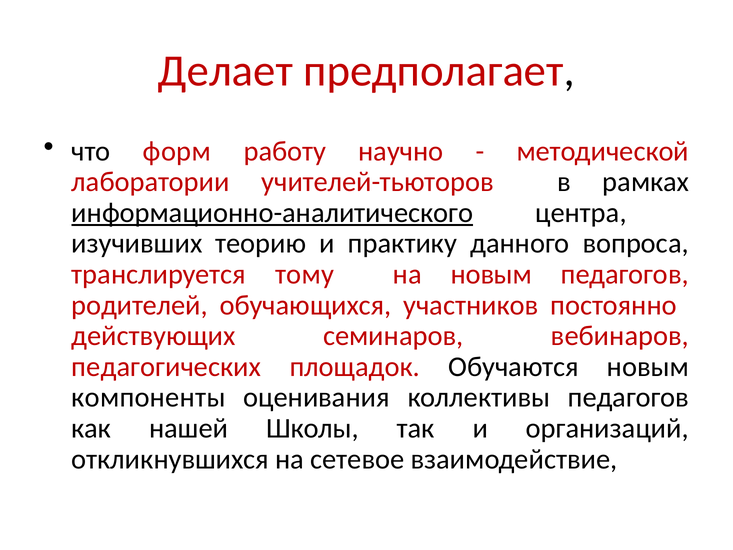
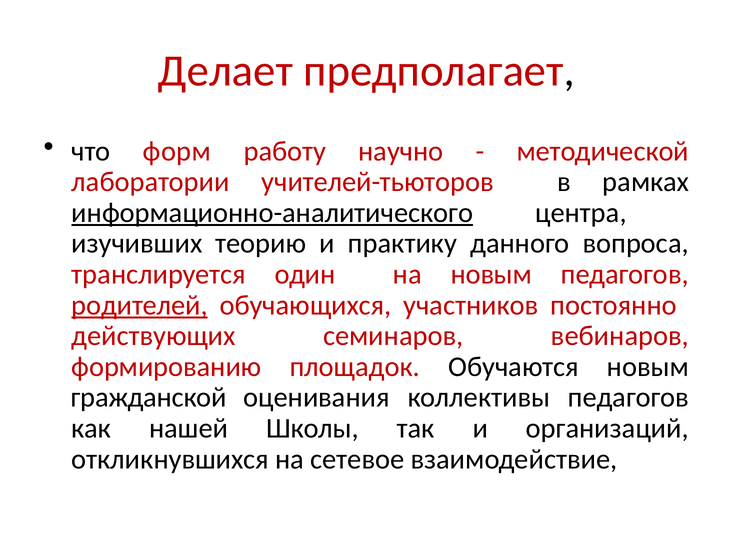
тому: тому -> один
родителей underline: none -> present
педагогических: педагогических -> формированию
компоненты: компоненты -> гражданской
